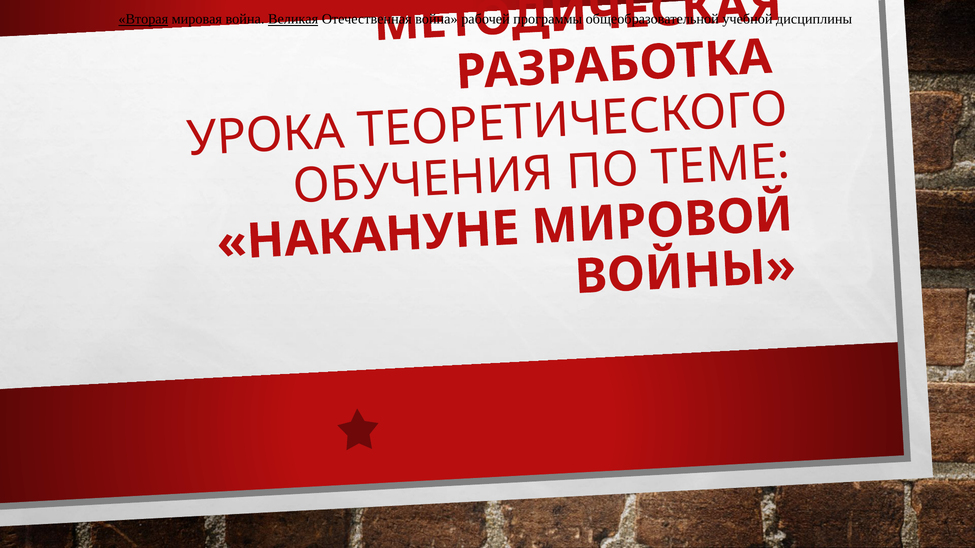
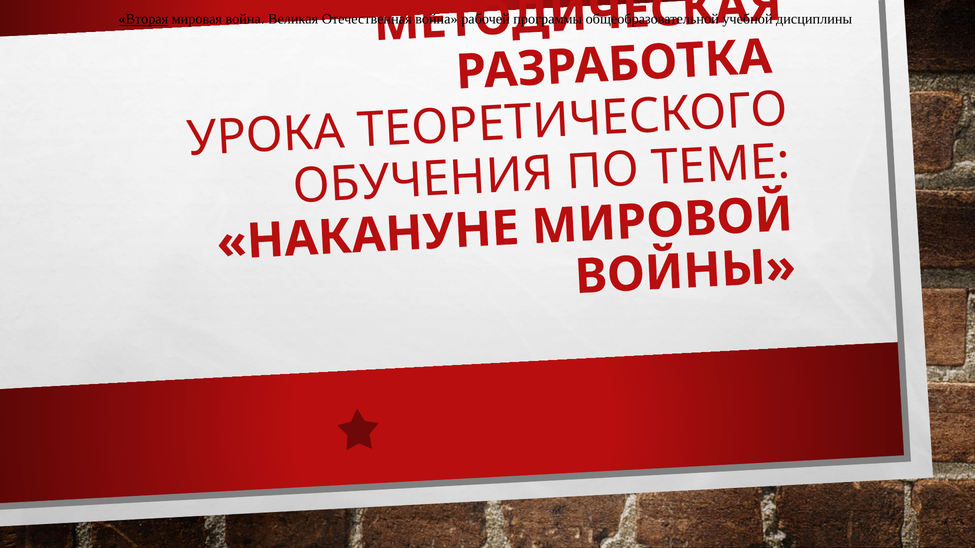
Великая underline: present -> none
